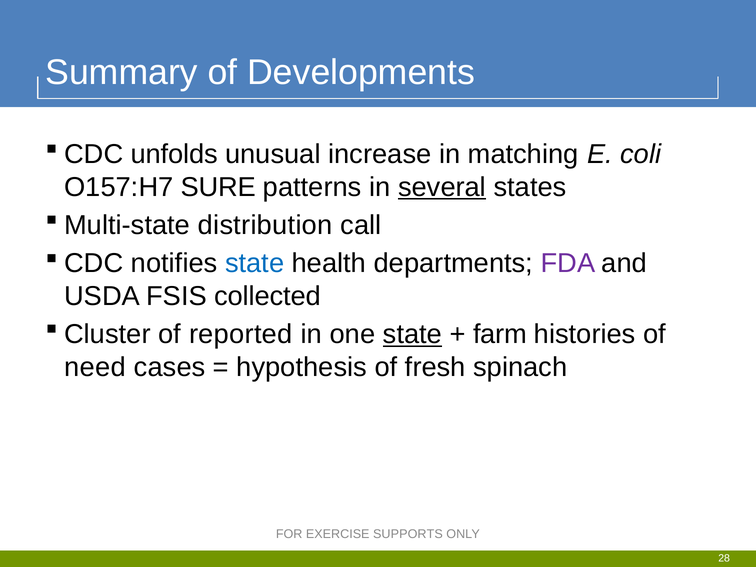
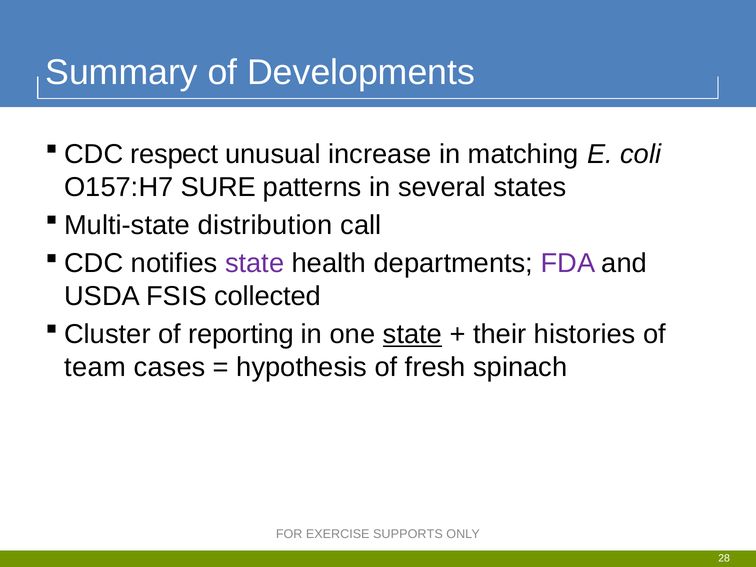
unfolds: unfolds -> respect
several underline: present -> none
state at (255, 263) colour: blue -> purple
reported: reported -> reporting
farm: farm -> their
need: need -> team
